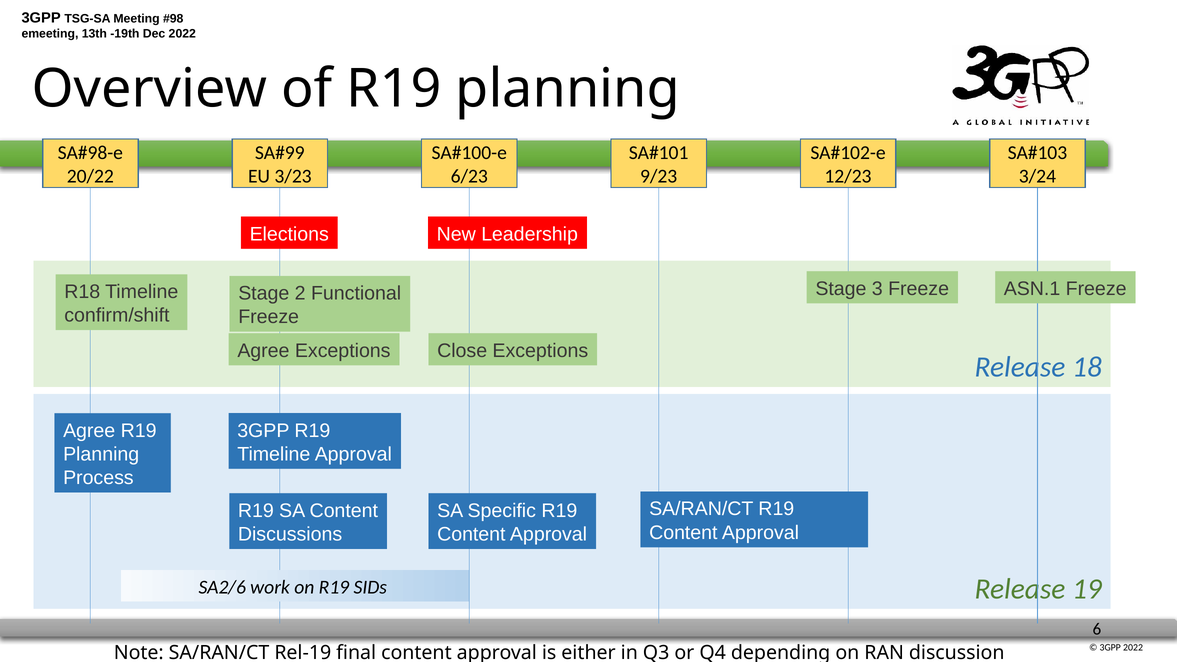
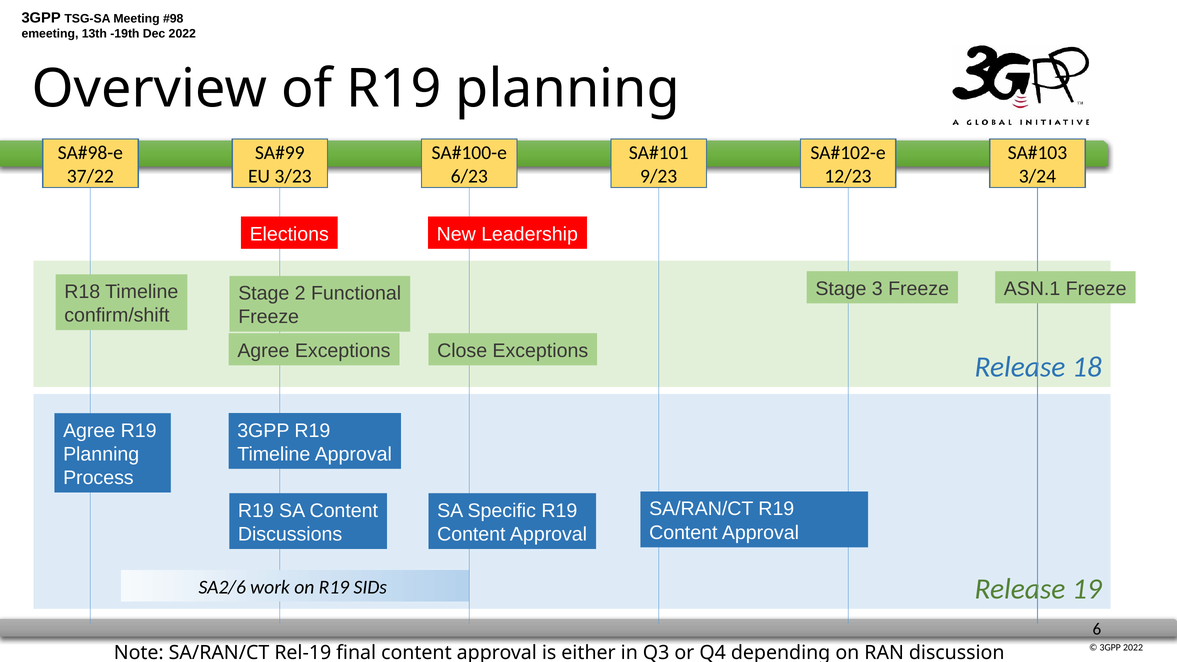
20/22: 20/22 -> 37/22
